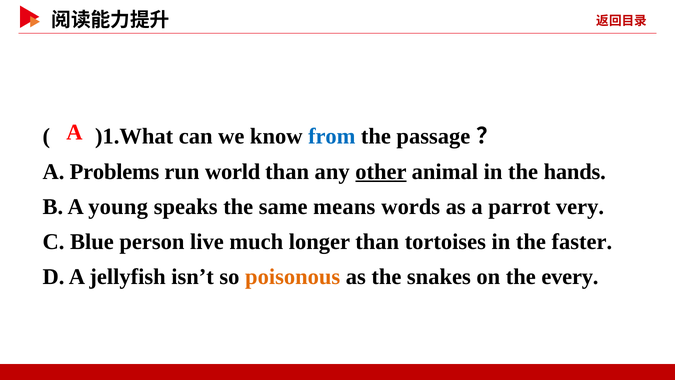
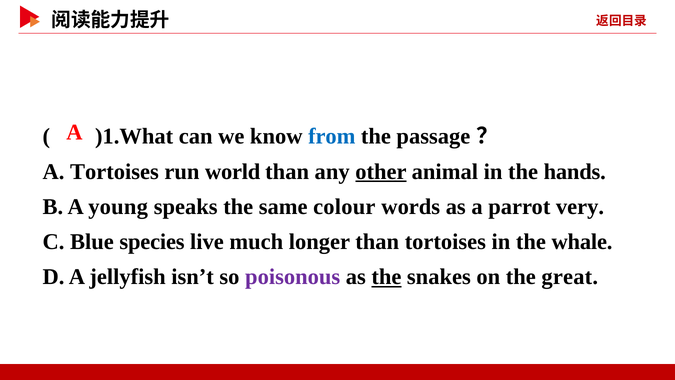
A Problems: Problems -> Tortoises
means: means -> colour
person: person -> species
faster: faster -> whale
poisonous colour: orange -> purple
the at (386, 277) underline: none -> present
every: every -> great
